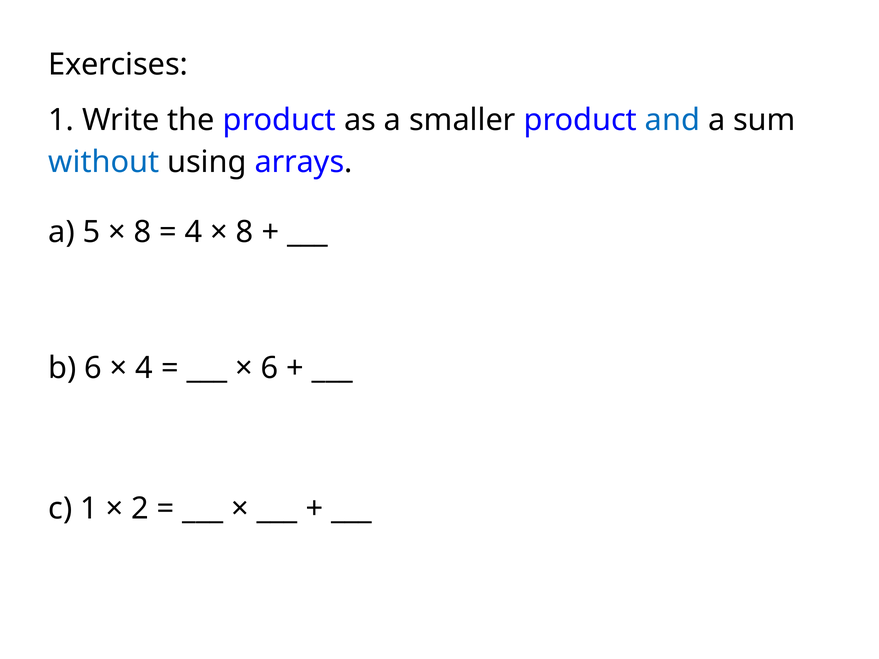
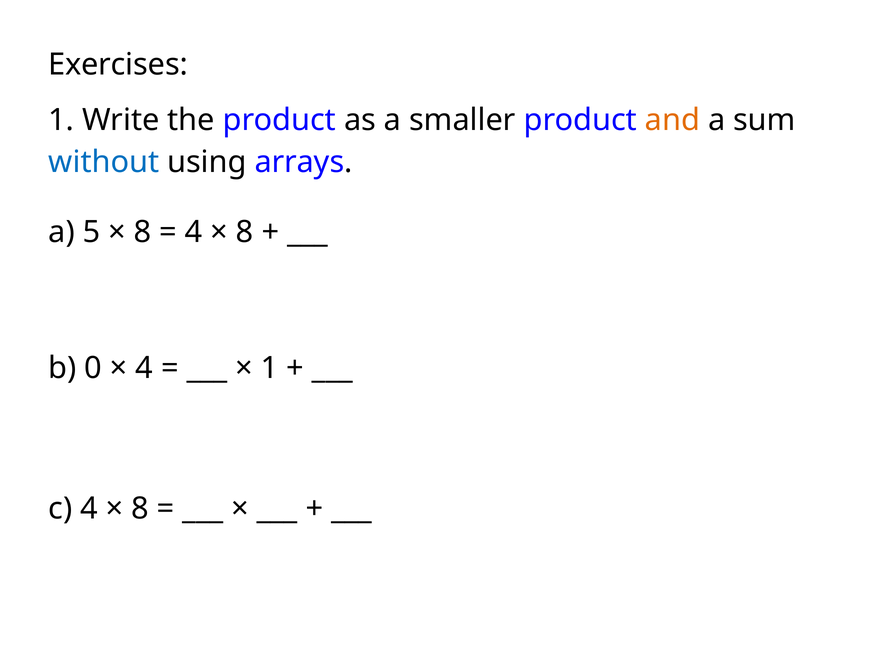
and colour: blue -> orange
b 6: 6 -> 0
6 at (270, 368): 6 -> 1
c 1: 1 -> 4
2 at (140, 509): 2 -> 8
